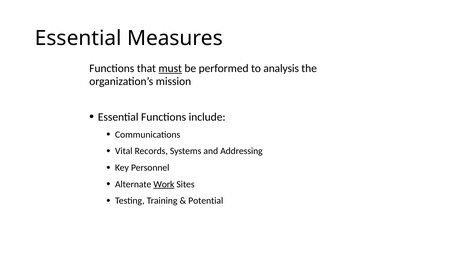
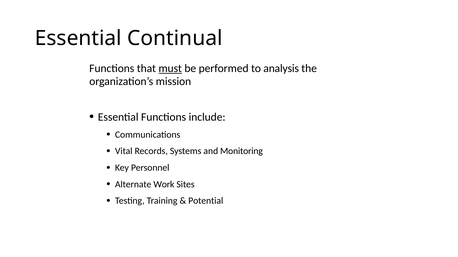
Measures: Measures -> Continual
Addressing: Addressing -> Monitoring
Work underline: present -> none
